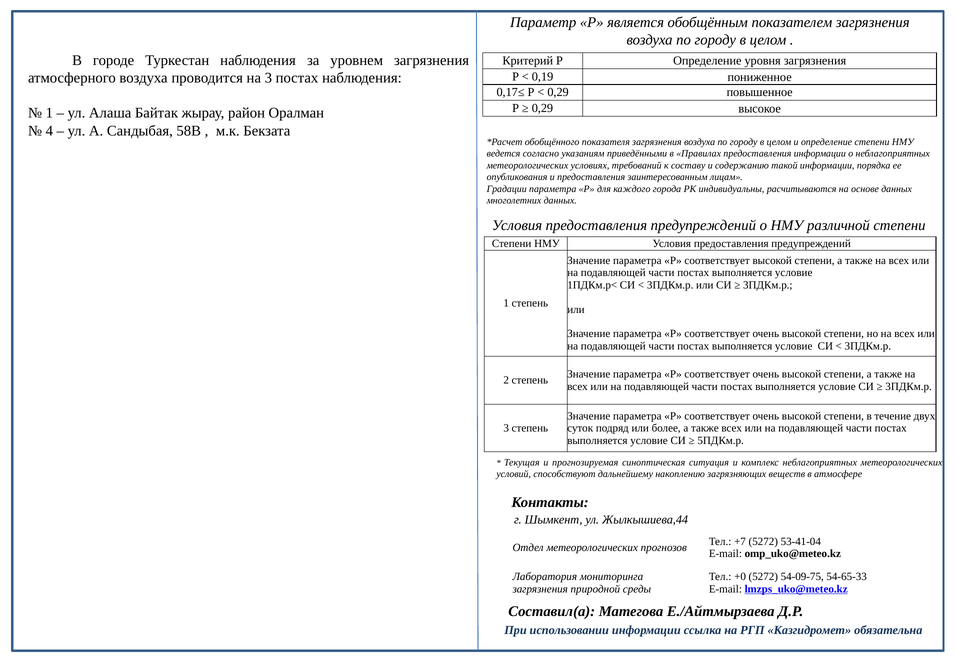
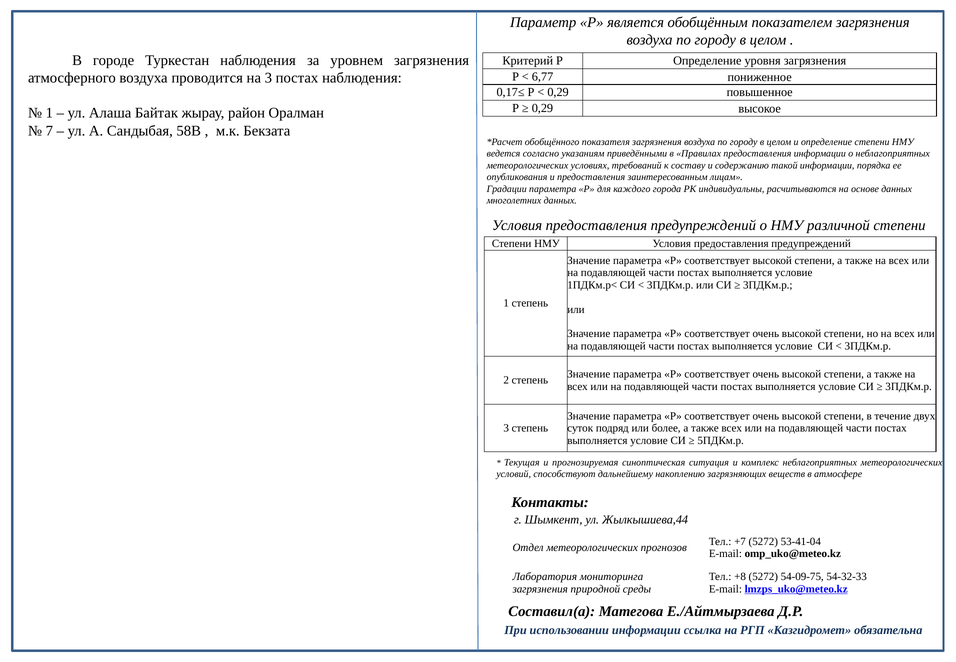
0,19: 0,19 -> 6,77
4: 4 -> 7
+0: +0 -> +8
54-65-33: 54-65-33 -> 54-32-33
